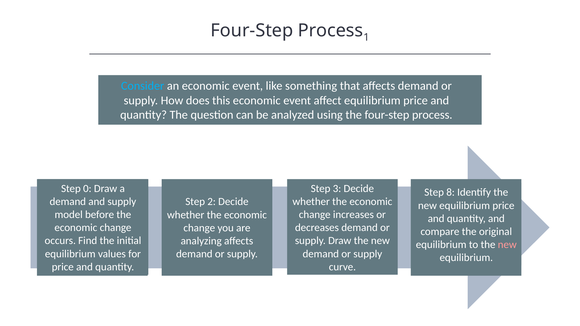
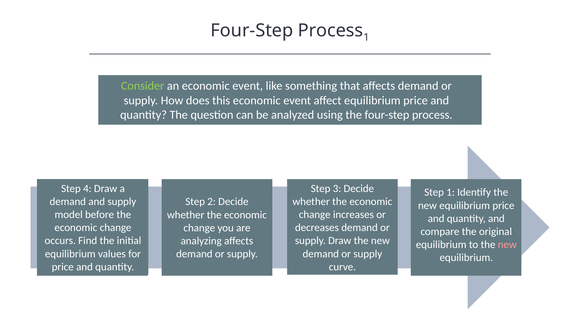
Consider colour: light blue -> light green
0: 0 -> 4
Step 8: 8 -> 1
